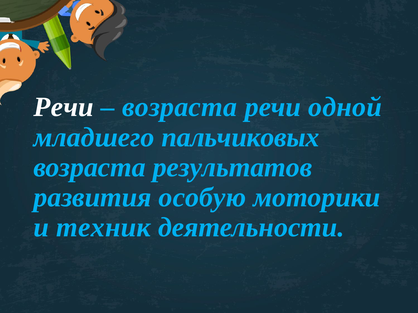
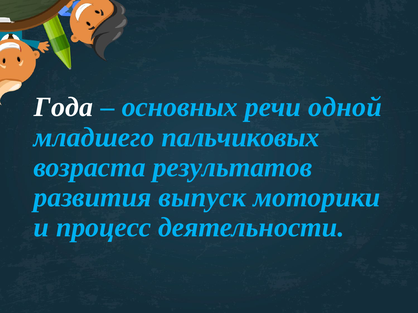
Речи at (64, 107): Речи -> Года
возраста at (180, 107): возраста -> основных
особую: особую -> выпуск
техник: техник -> процесс
